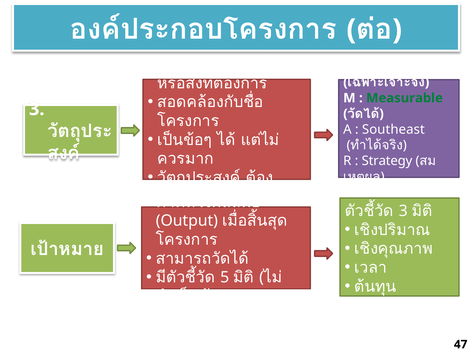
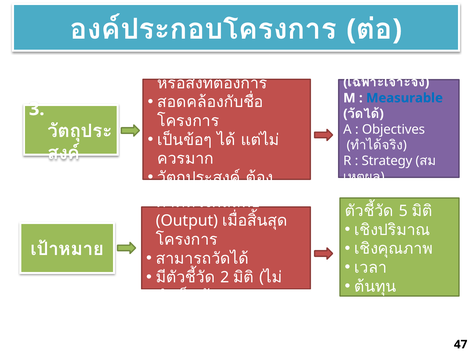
Measurable colour: green -> blue
Southeast: Southeast -> Objectives
3 at (403, 211): 3 -> 5
5: 5 -> 2
